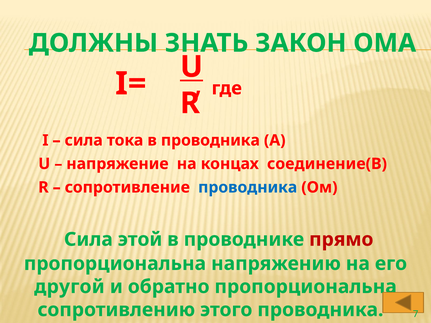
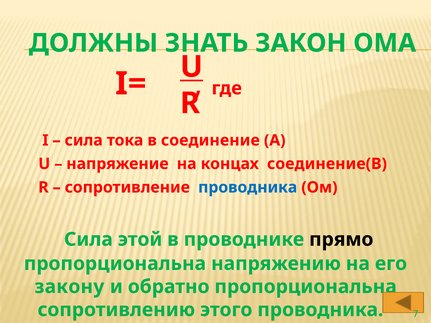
в проводника: проводника -> соединение
прямо colour: red -> black
другой: другой -> закону
